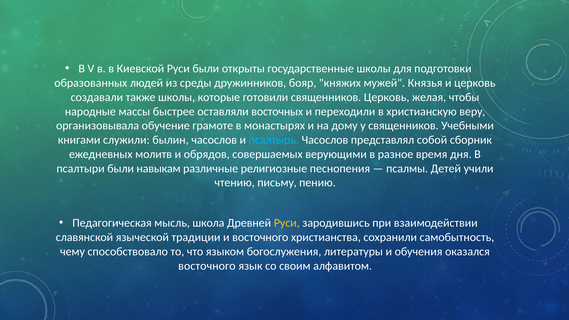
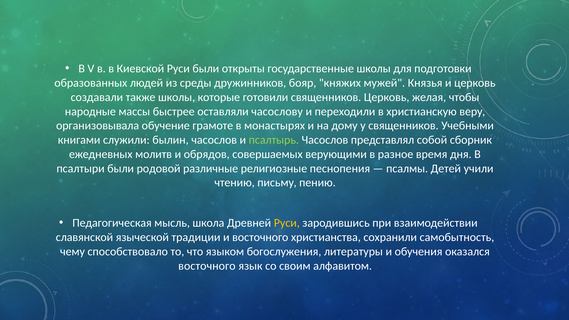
восточных: восточных -> часослову
псалтырь colour: light blue -> light green
навыкам: навыкам -> родовой
